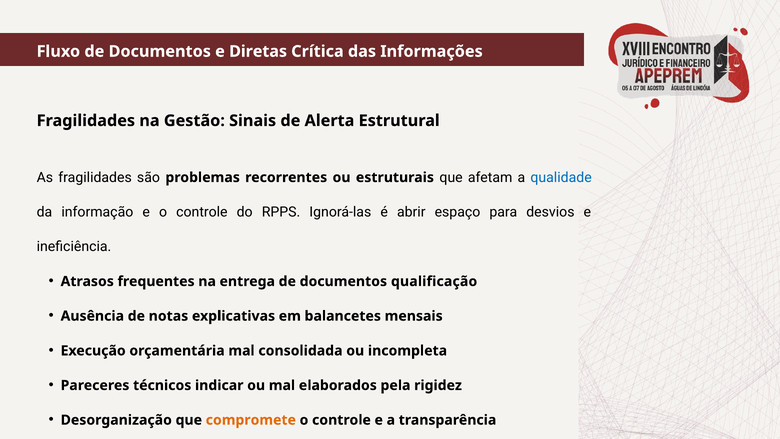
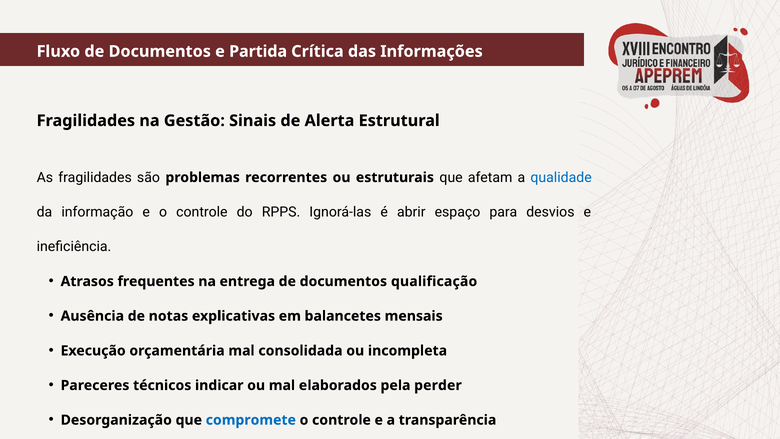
Diretas: Diretas -> Partida
rigidez: rigidez -> perder
compromete colour: orange -> blue
